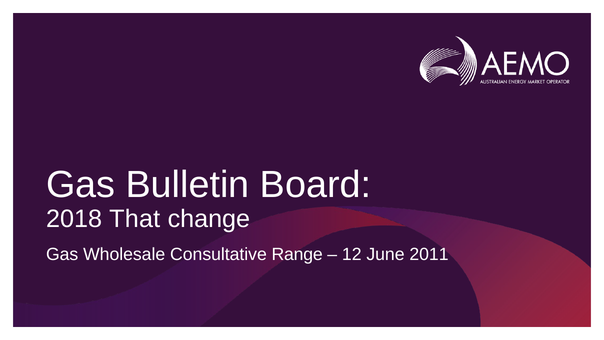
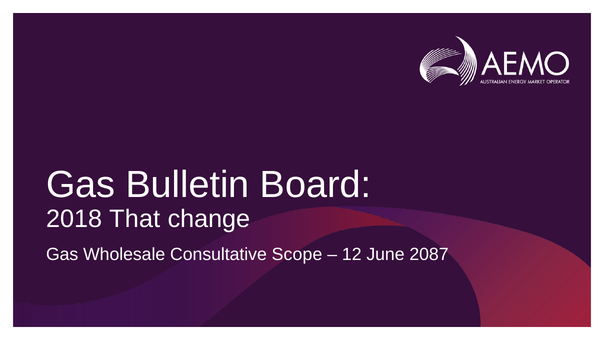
Range: Range -> Scope
2011: 2011 -> 2087
